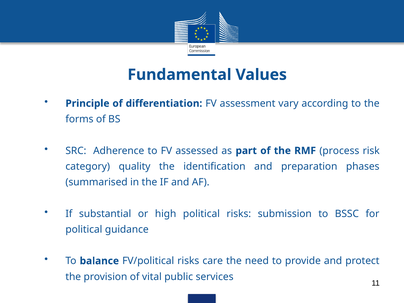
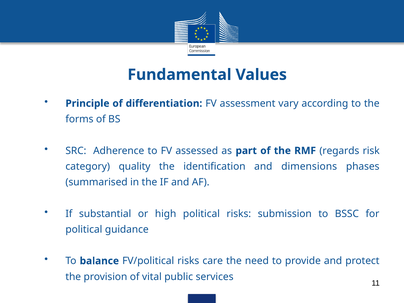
process: process -> regards
preparation: preparation -> dimensions
